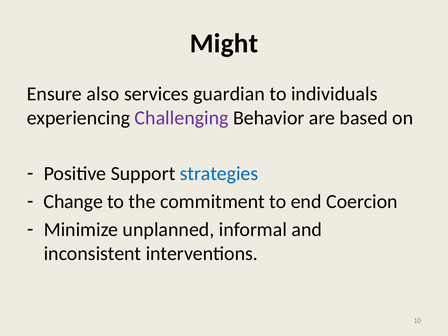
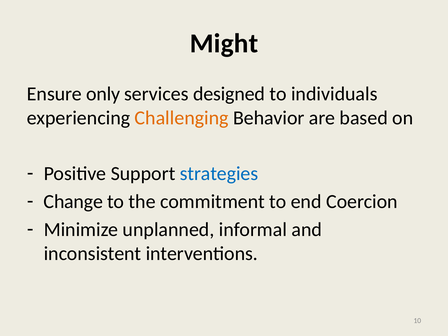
also: also -> only
guardian: guardian -> designed
Challenging colour: purple -> orange
